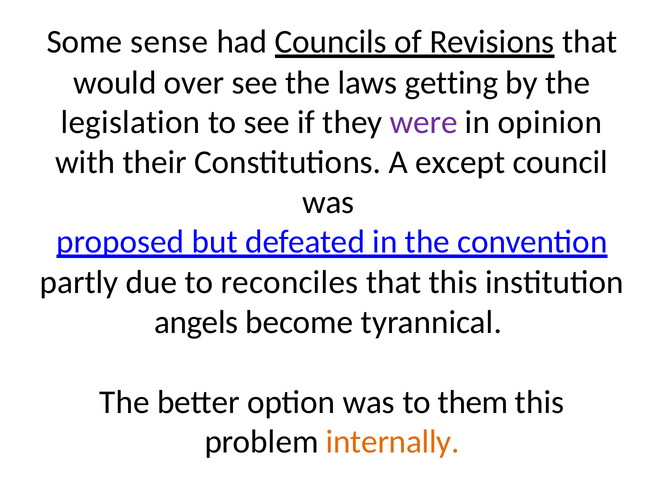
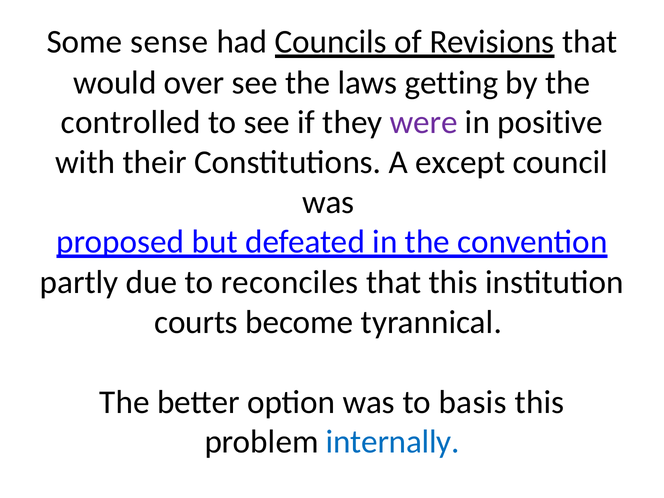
legislation: legislation -> controlled
opinion: opinion -> positive
angels: angels -> courts
them: them -> basis
internally colour: orange -> blue
